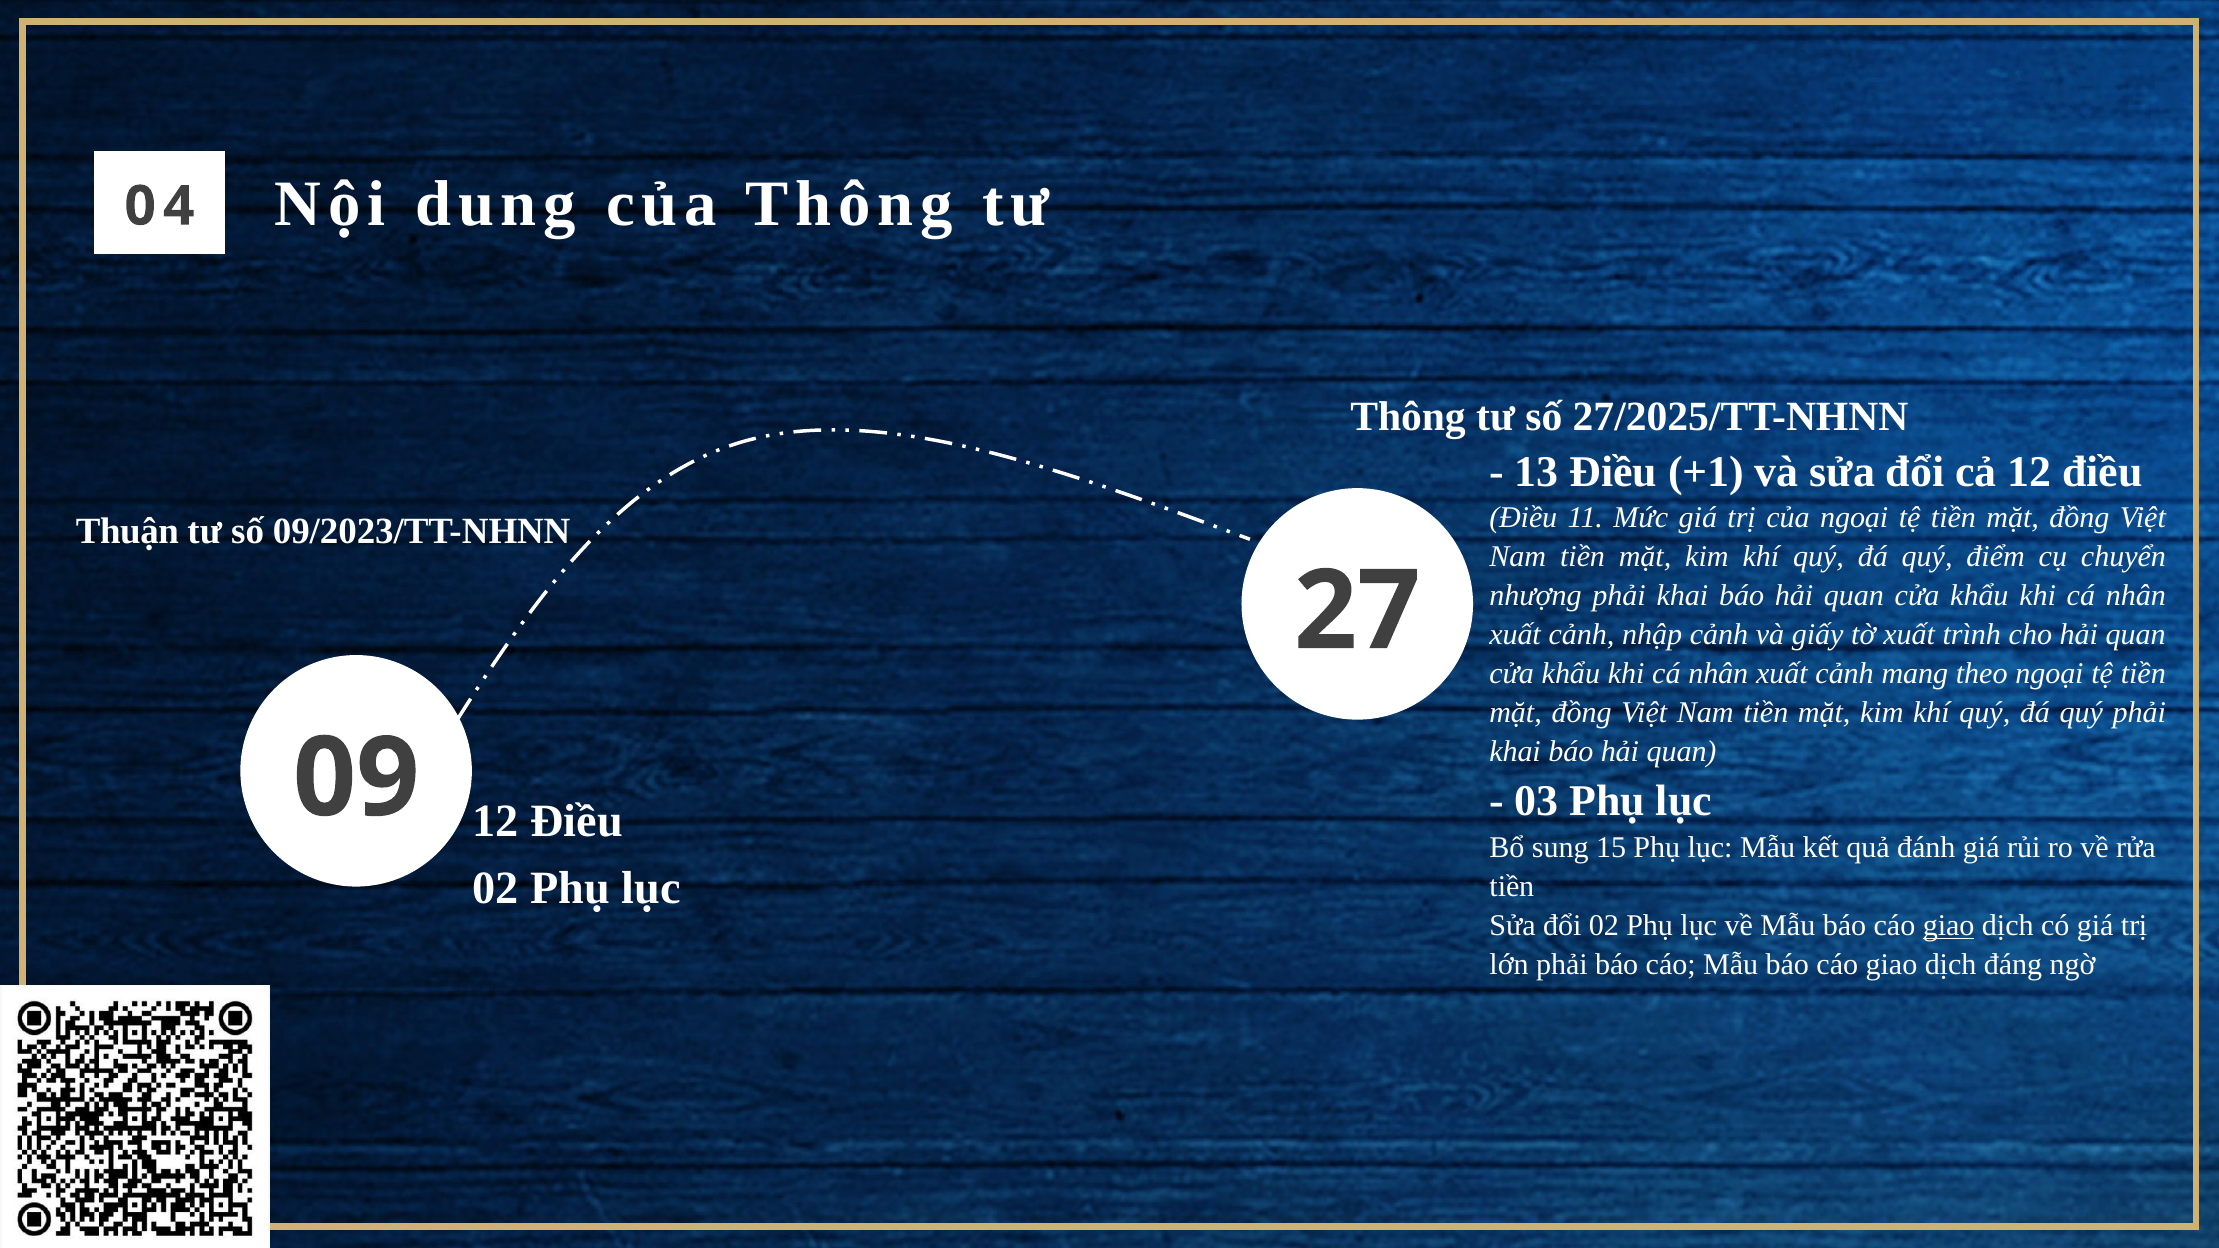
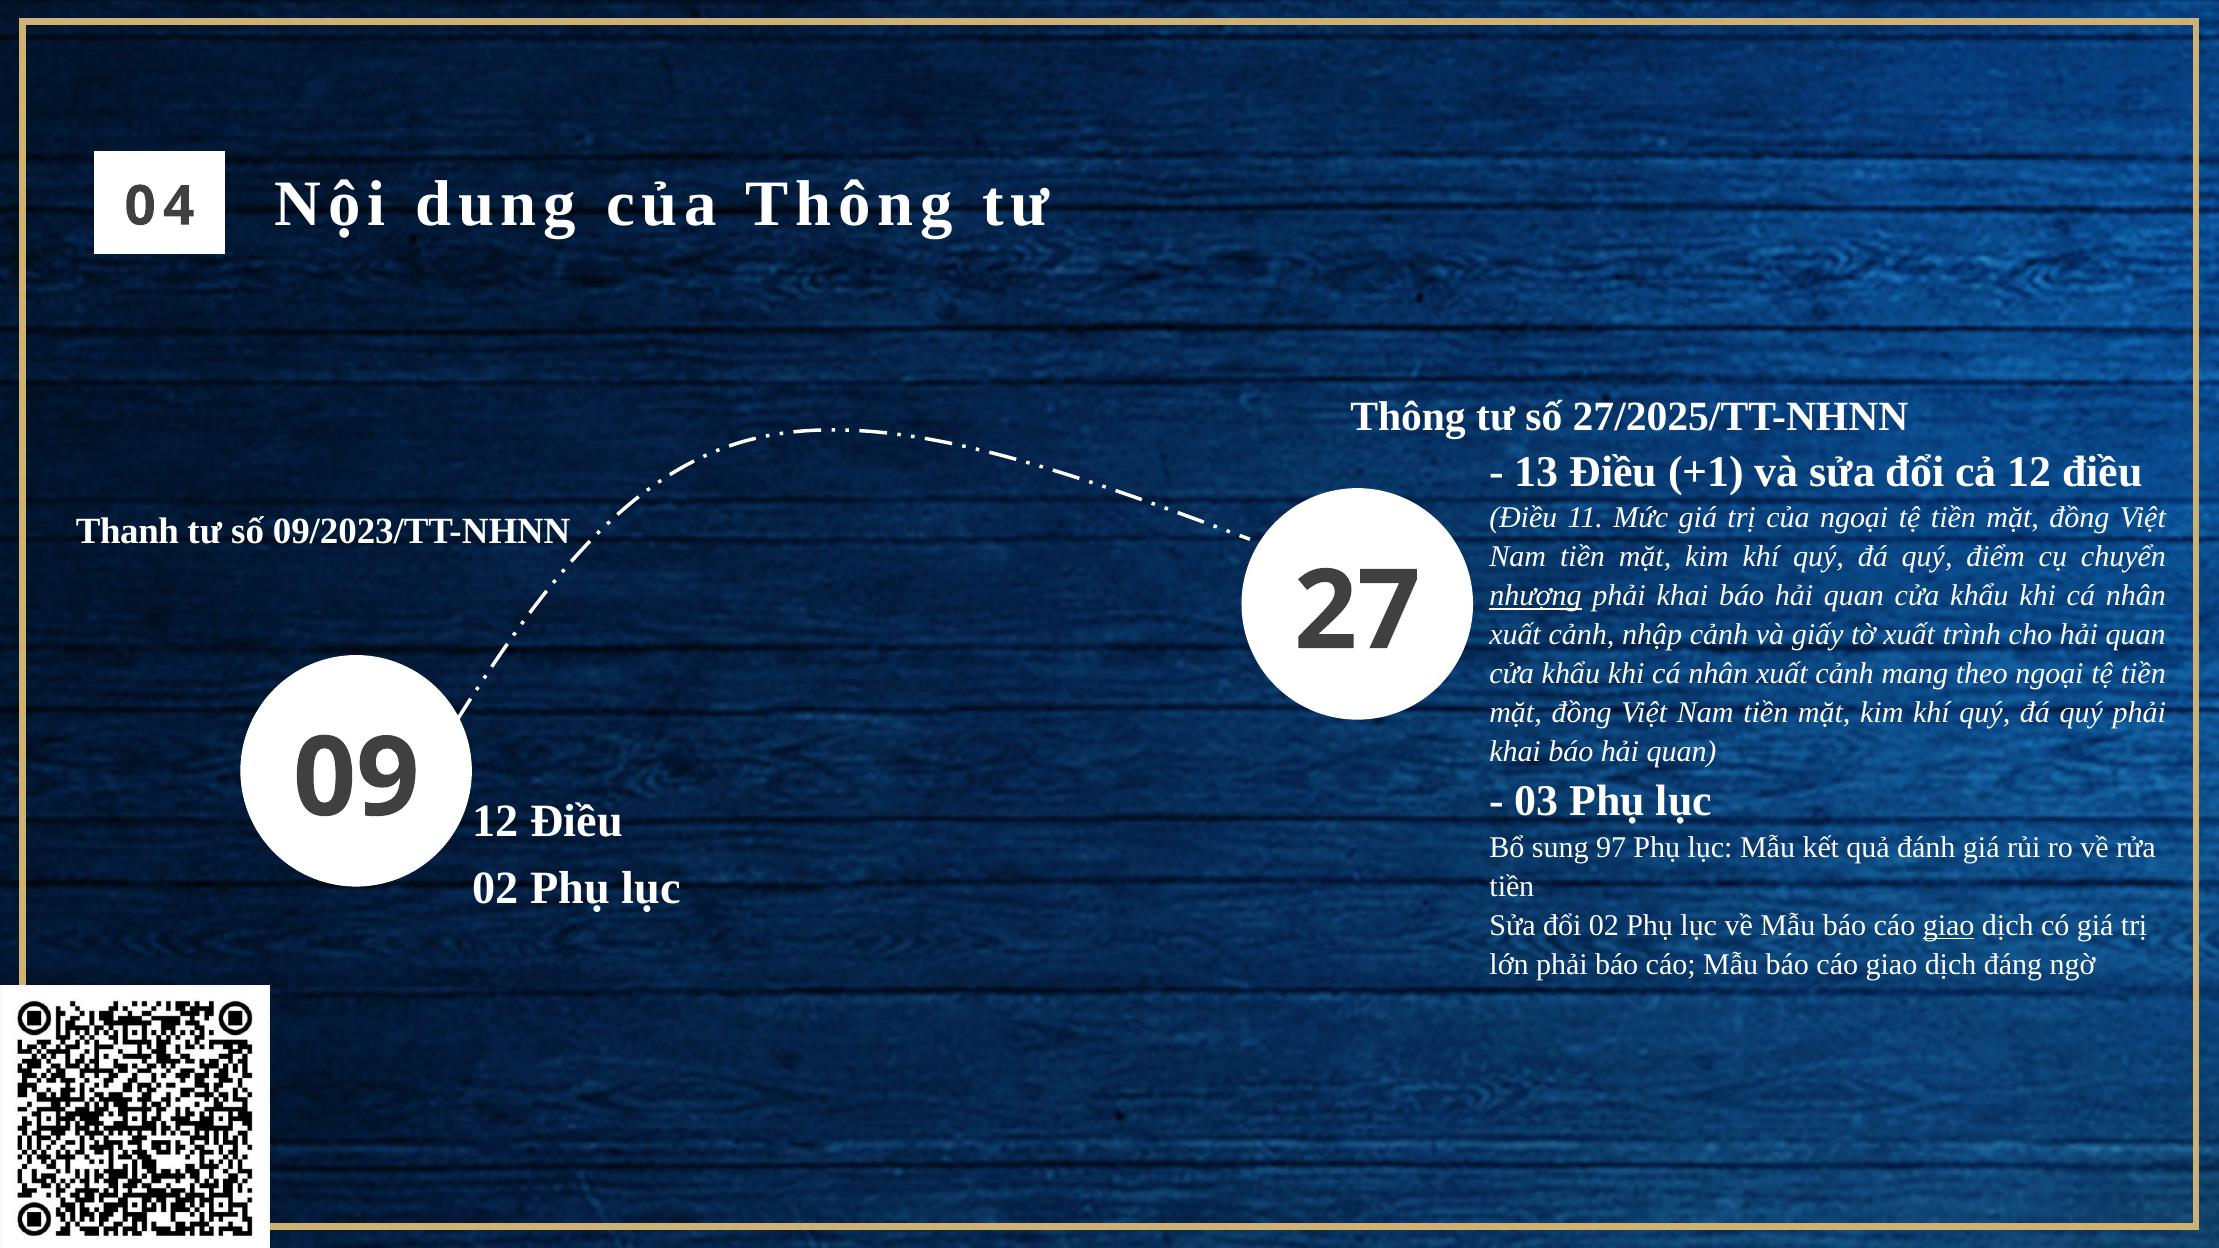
Thuận: Thuận -> Thanh
nhượng underline: none -> present
15: 15 -> 97
